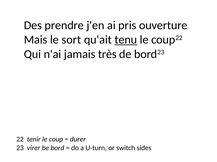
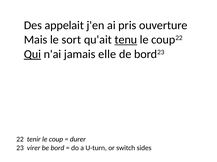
prendre: prendre -> appelait
Qui underline: none -> present
très: très -> elle
